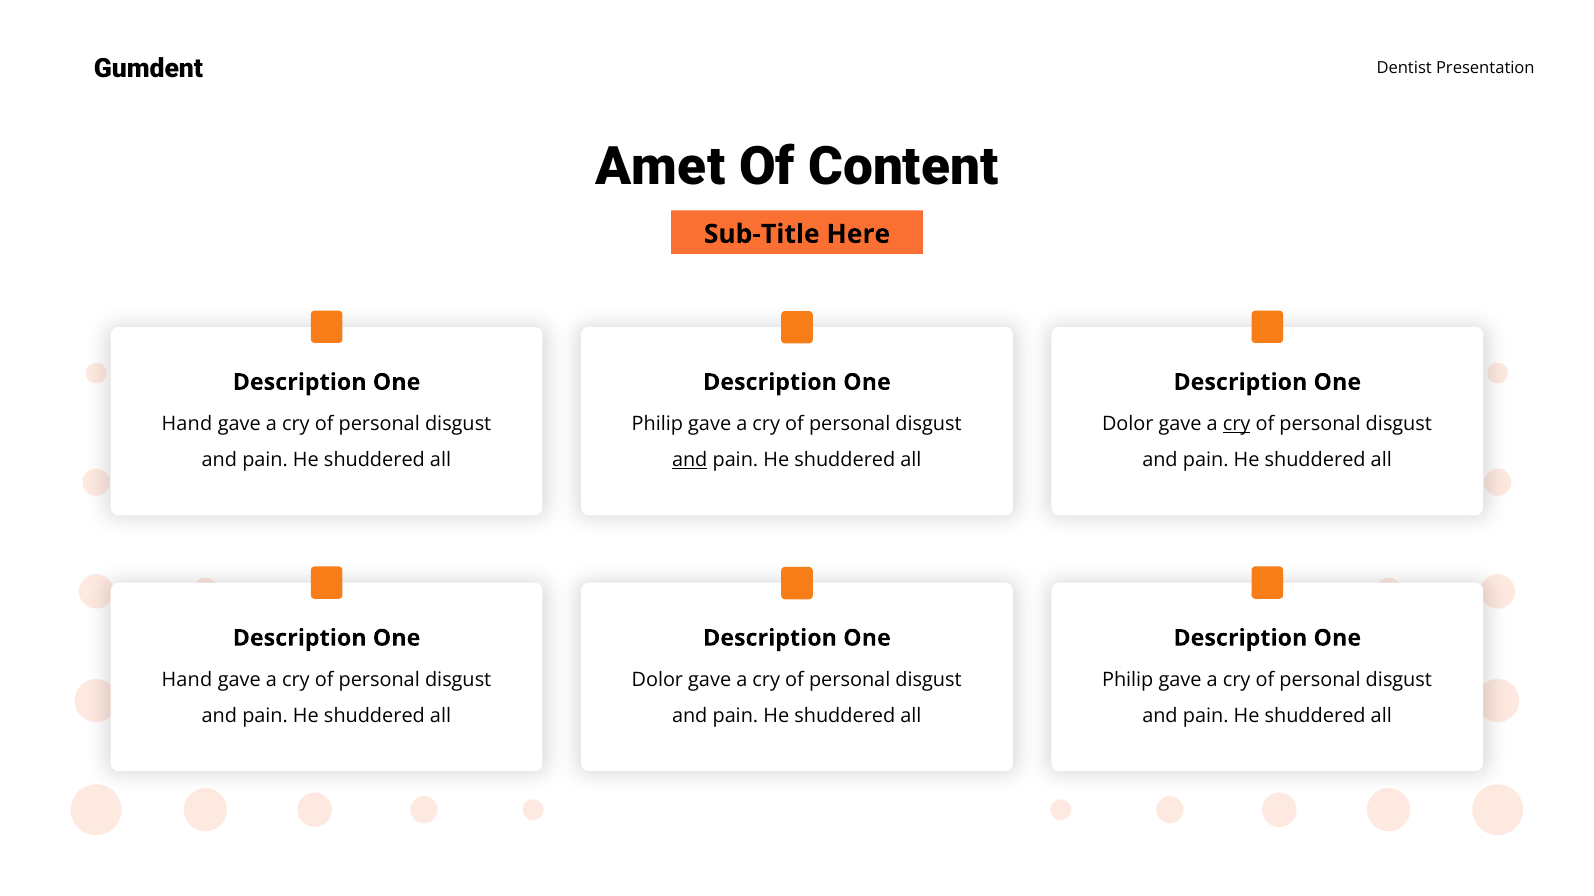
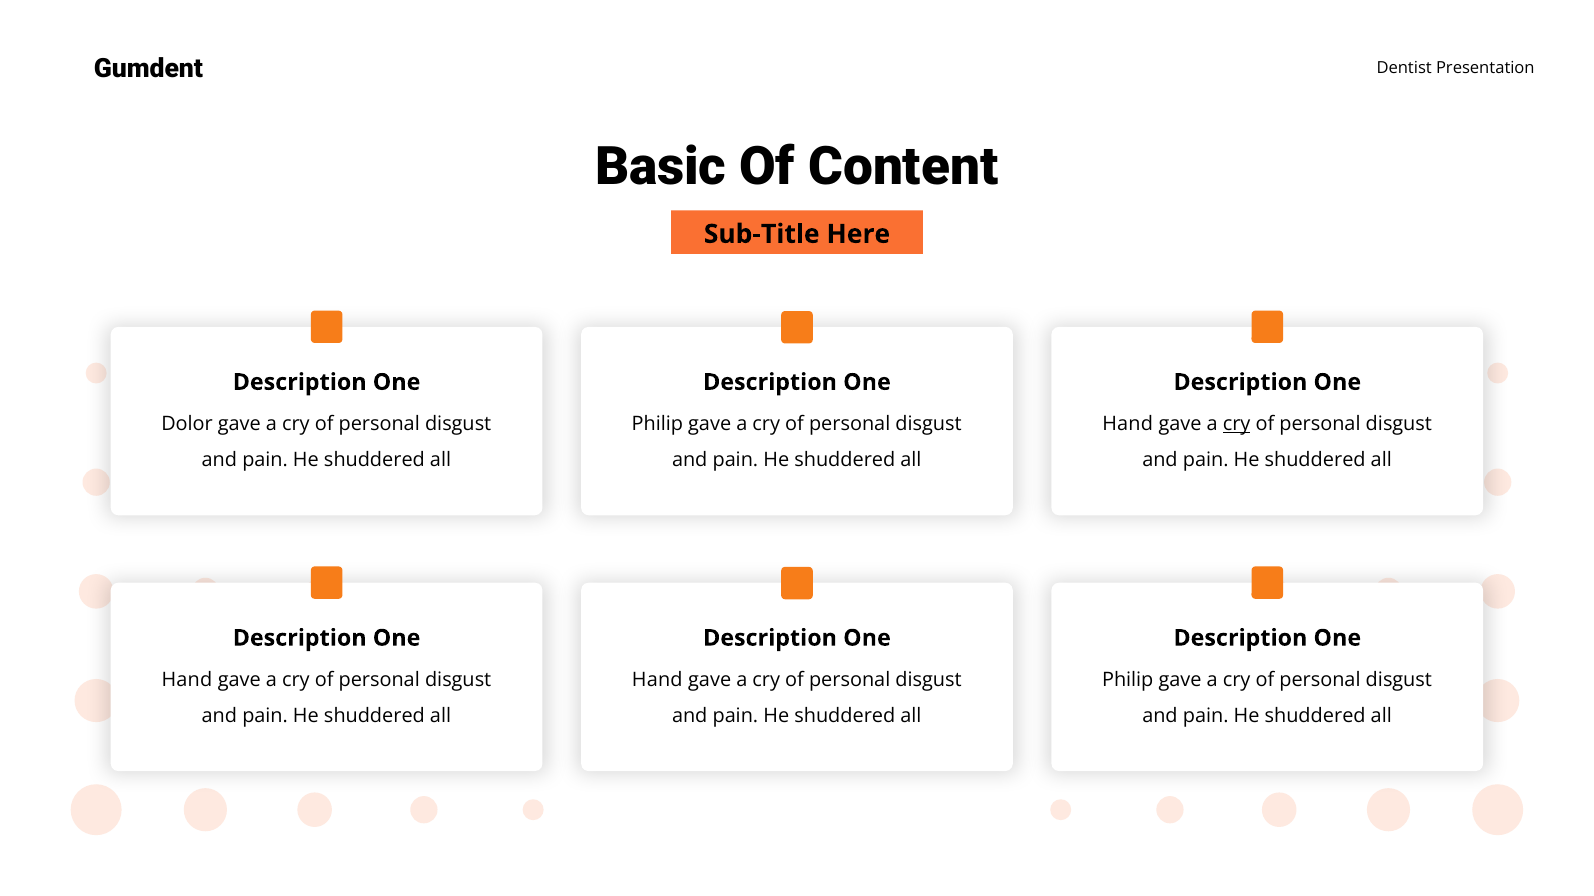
Amet: Amet -> Basic
Hand at (187, 424): Hand -> Dolor
Dolor at (1128, 424): Dolor -> Hand
and at (690, 460) underline: present -> none
Dolor at (657, 680): Dolor -> Hand
